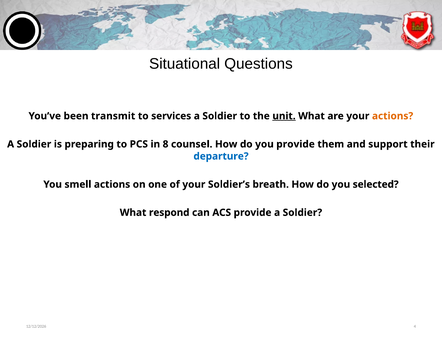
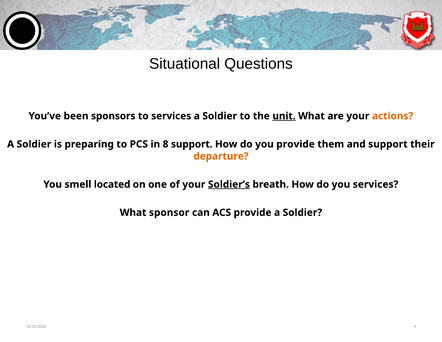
transmit: transmit -> sponsors
8 counsel: counsel -> support
departure colour: blue -> orange
smell actions: actions -> located
Soldier’s underline: none -> present
you selected: selected -> services
respond: respond -> sponsor
